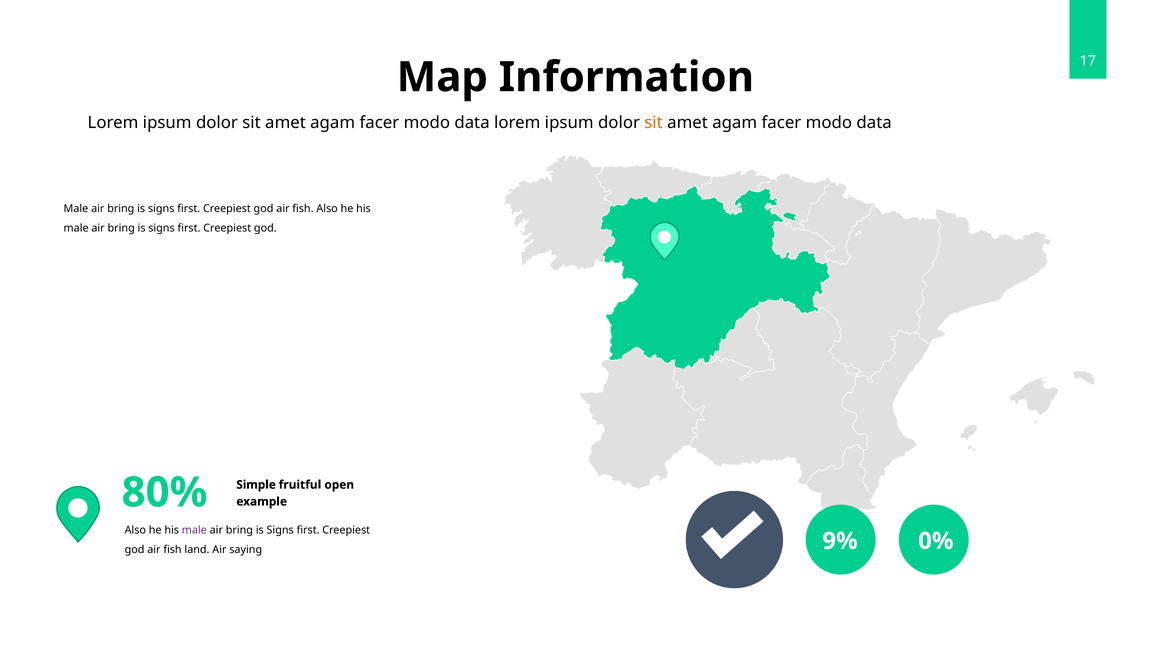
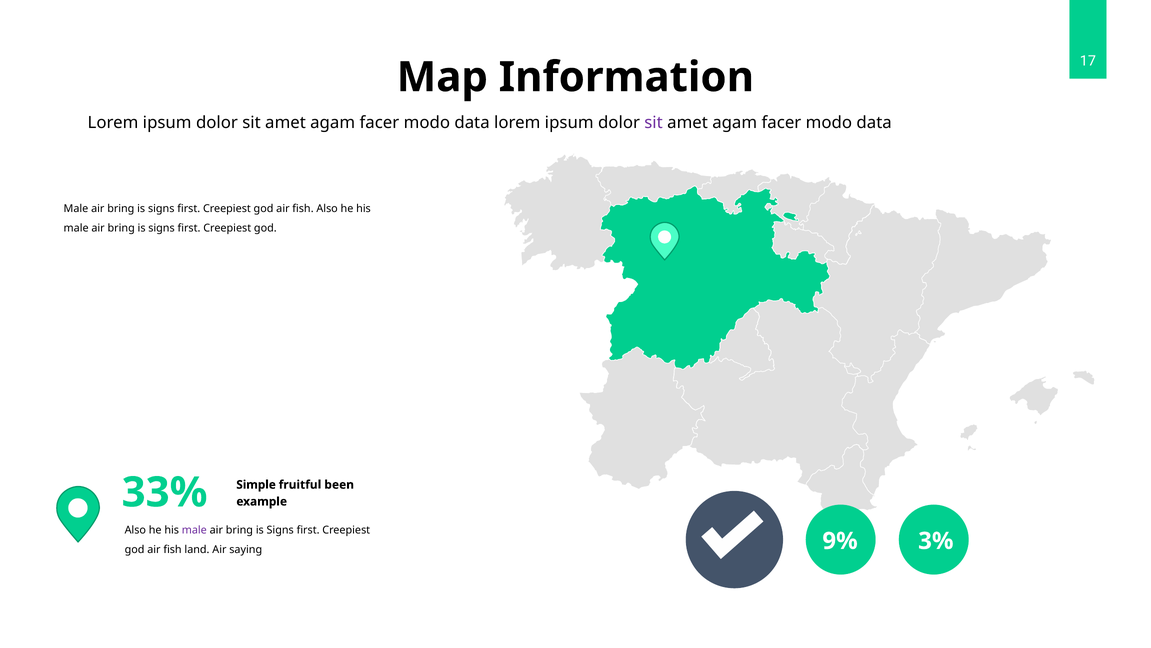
sit at (654, 123) colour: orange -> purple
open: open -> been
80%: 80% -> 33%
0%: 0% -> 3%
